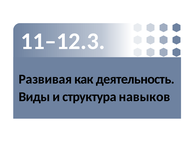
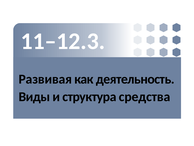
навыков: навыков -> средства
